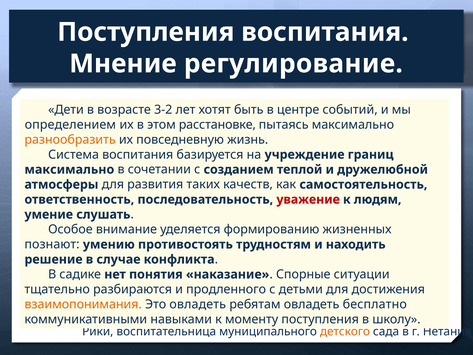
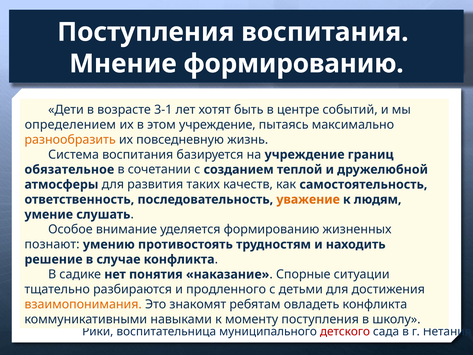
Мнение регулирование: регулирование -> формированию
3-2: 3-2 -> 3-1
этом расстановке: расстановке -> учреждение
максимально at (69, 169): максимально -> обязательное
уважение colour: red -> orange
Это овладеть: овладеть -> знакомят
овладеть бесплатно: бесплатно -> конфликта
детского colour: orange -> red
